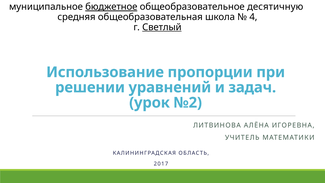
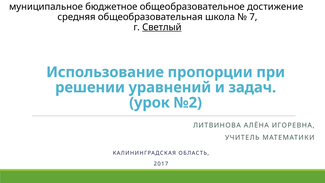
бюджетное underline: present -> none
десятичную: десятичную -> достижение
4: 4 -> 7
